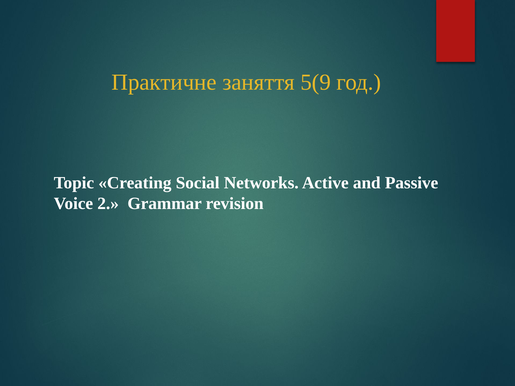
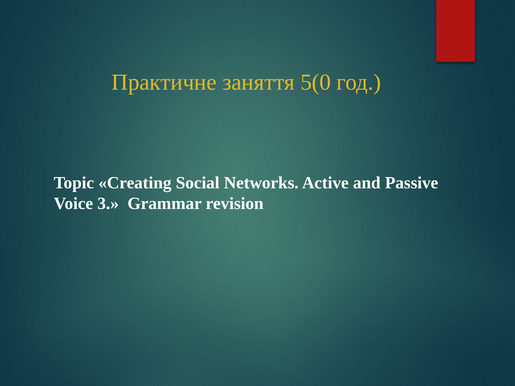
5(9: 5(9 -> 5(0
2: 2 -> 3
